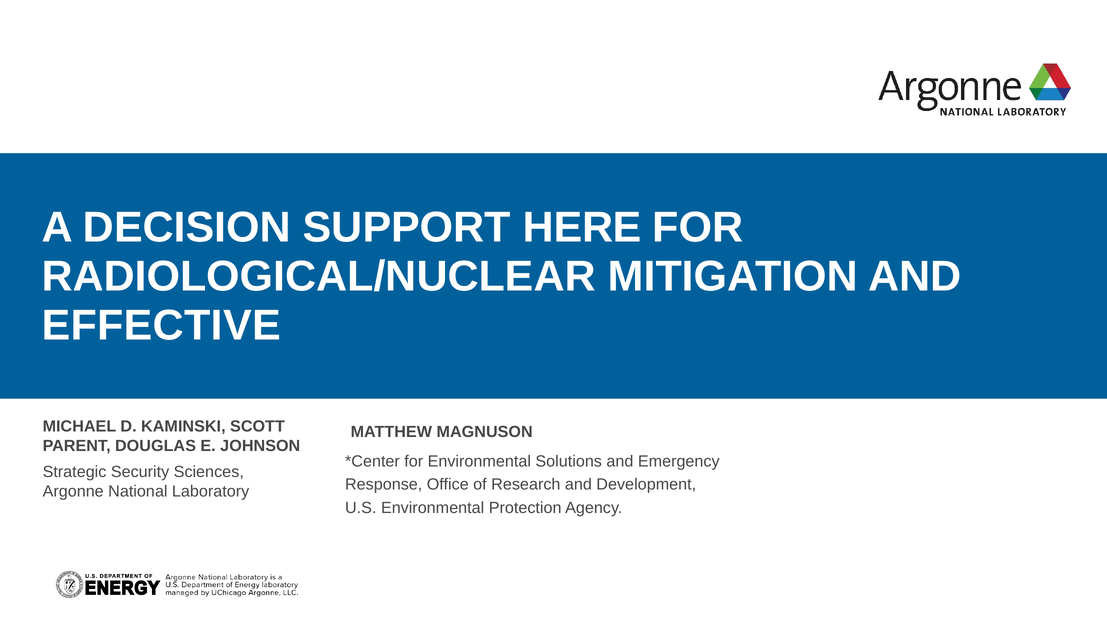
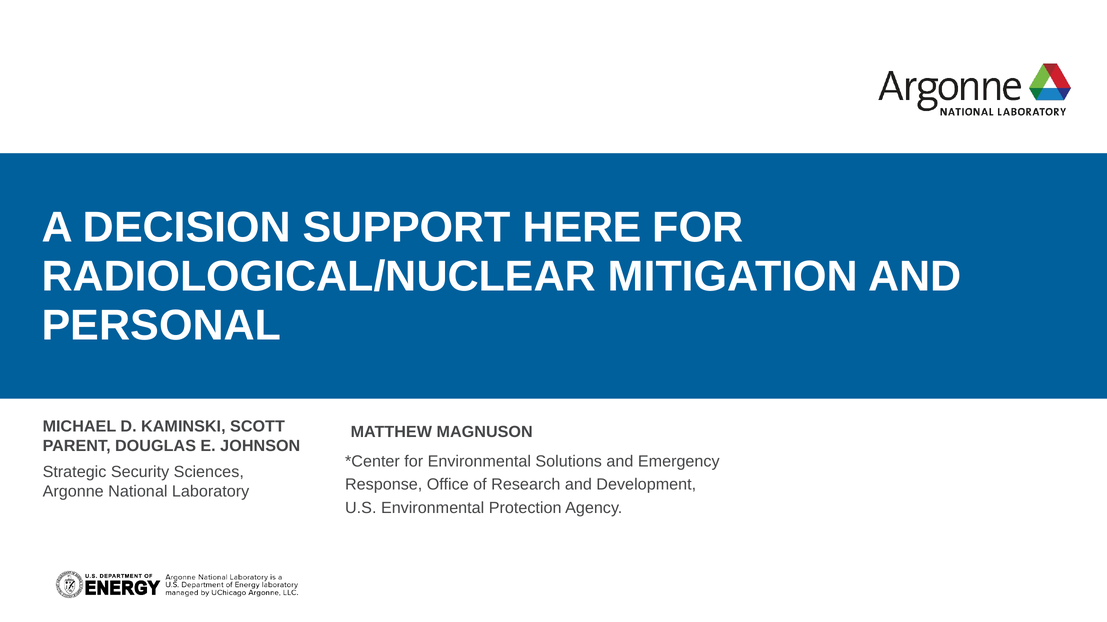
EFFECTIVE: EFFECTIVE -> PERSONAL
